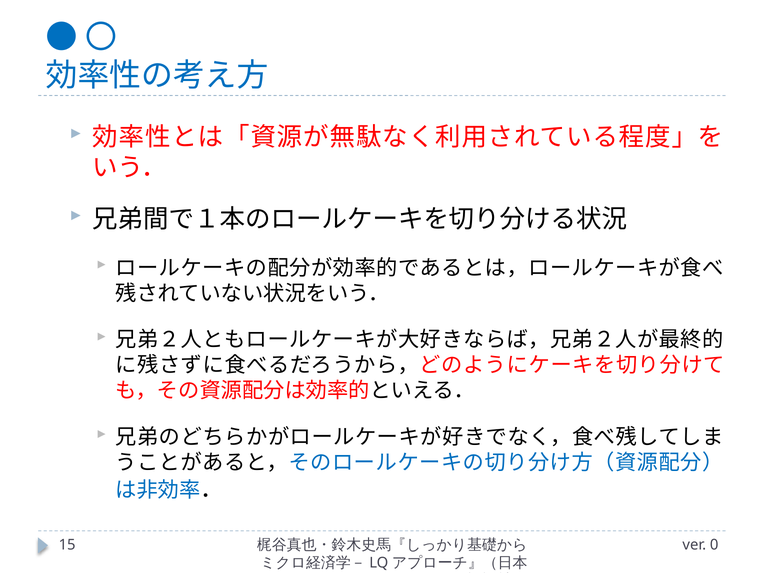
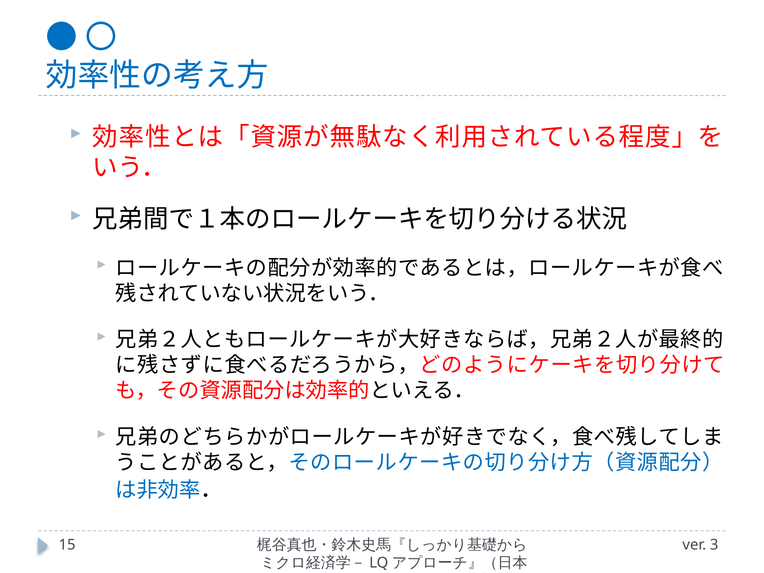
0: 0 -> 3
